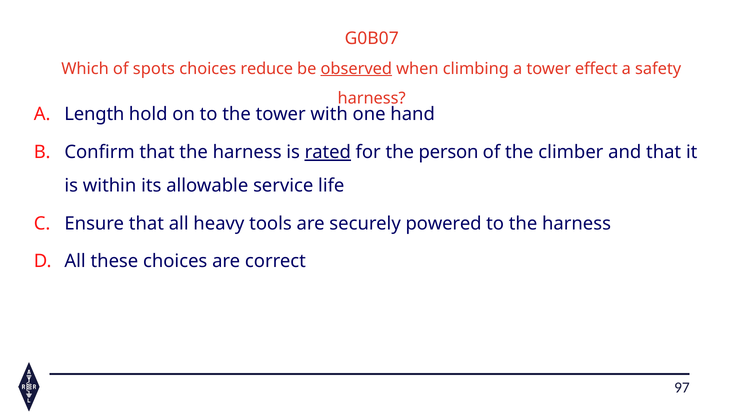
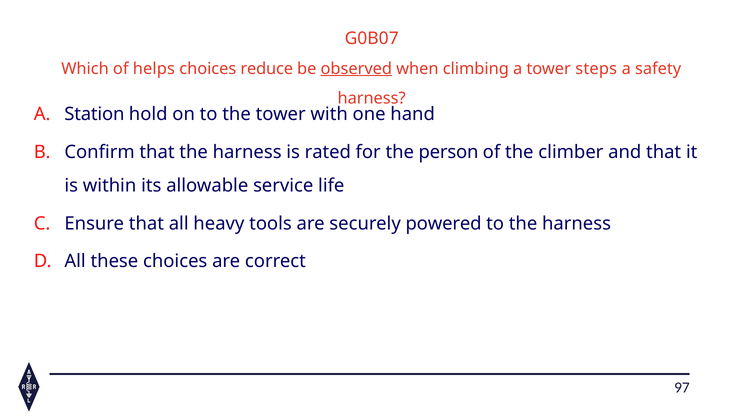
spots: spots -> helps
effect: effect -> steps
Length: Length -> Station
rated underline: present -> none
